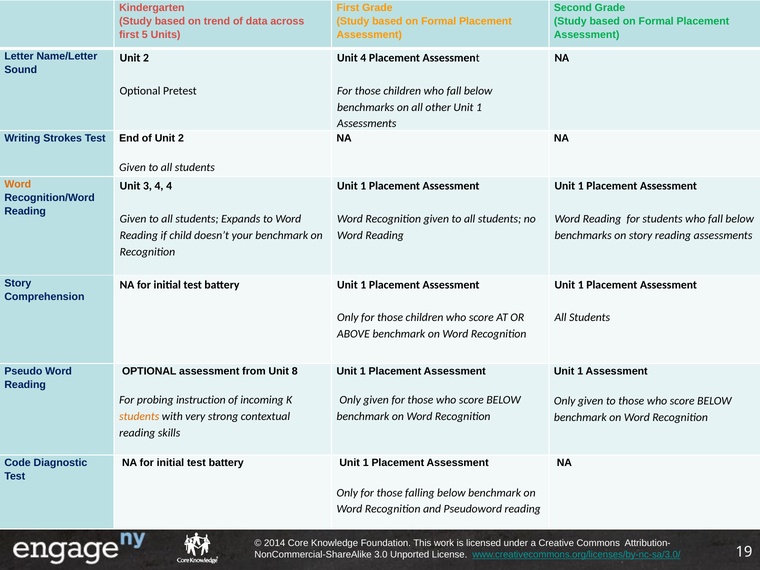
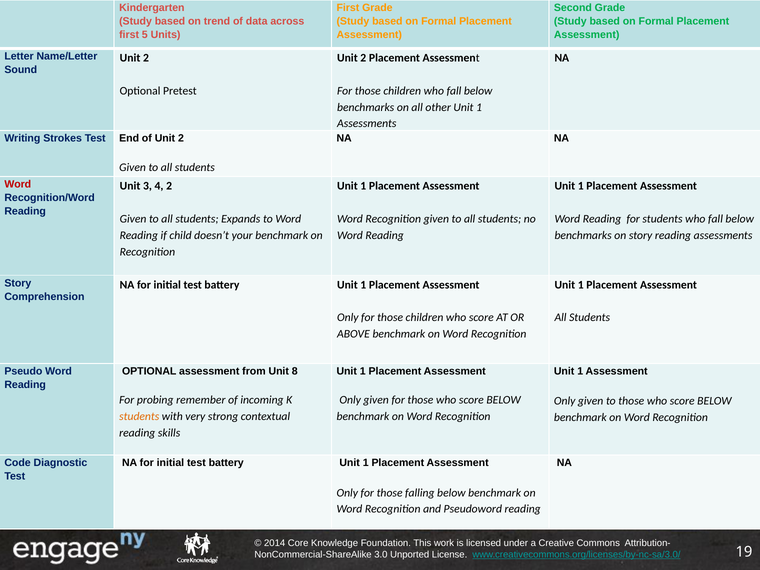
4 at (363, 58): 4 -> 2
Word at (18, 184) colour: orange -> red
4 4: 4 -> 2
instruction: instruction -> remember
